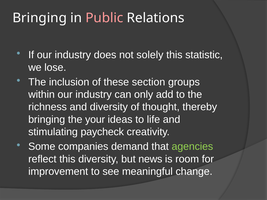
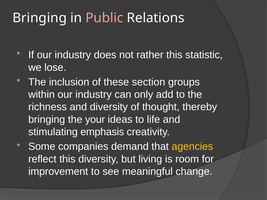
solely: solely -> rather
paycheck: paycheck -> emphasis
agencies colour: light green -> yellow
news: news -> living
